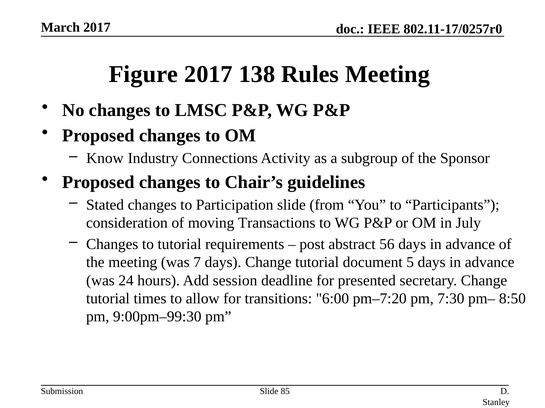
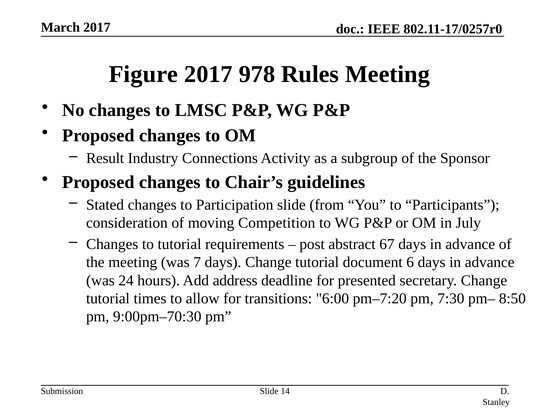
138: 138 -> 978
Know: Know -> Result
Transactions: Transactions -> Competition
56: 56 -> 67
5: 5 -> 6
session: session -> address
9:00pm–99:30: 9:00pm–99:30 -> 9:00pm–70:30
85: 85 -> 14
